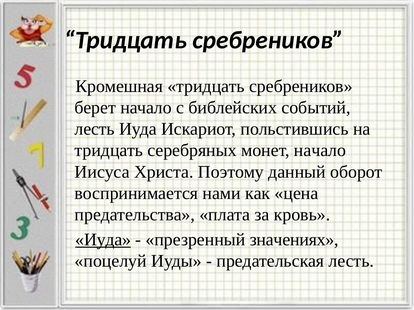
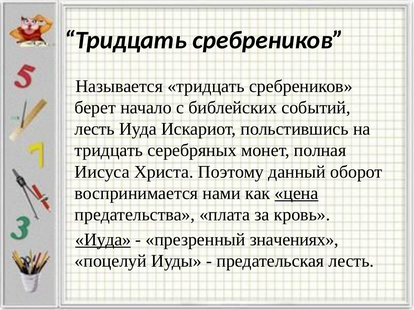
Кромешная: Кромешная -> Называется
монет начало: начало -> полная
цена underline: none -> present
